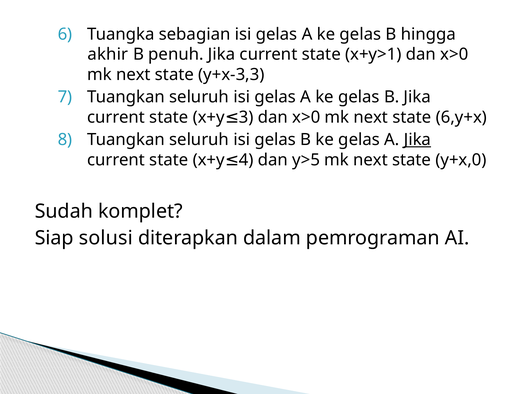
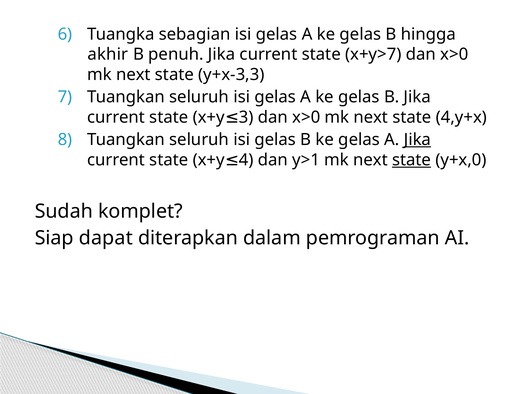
x+y>1: x+y>1 -> x+y>7
6,y+x: 6,y+x -> 4,y+x
y>5: y>5 -> y>1
state at (412, 160) underline: none -> present
solusi: solusi -> dapat
